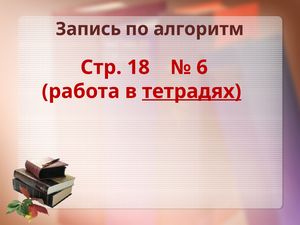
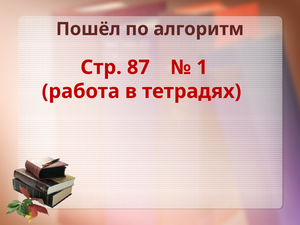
Запись: Запись -> Пошёл
18: 18 -> 87
6: 6 -> 1
тетрадях underline: present -> none
